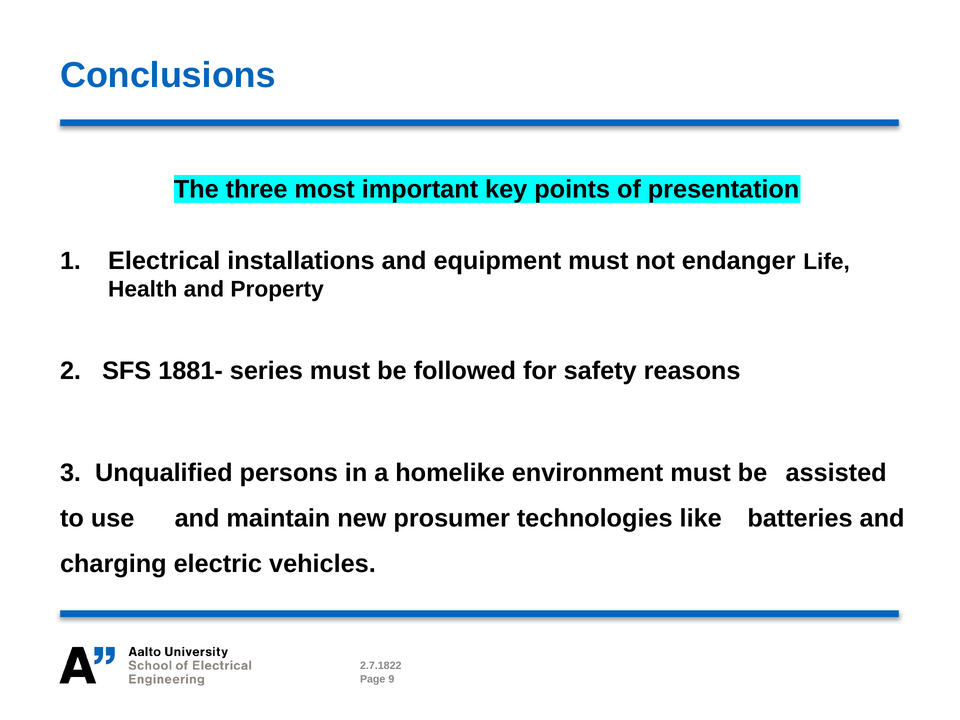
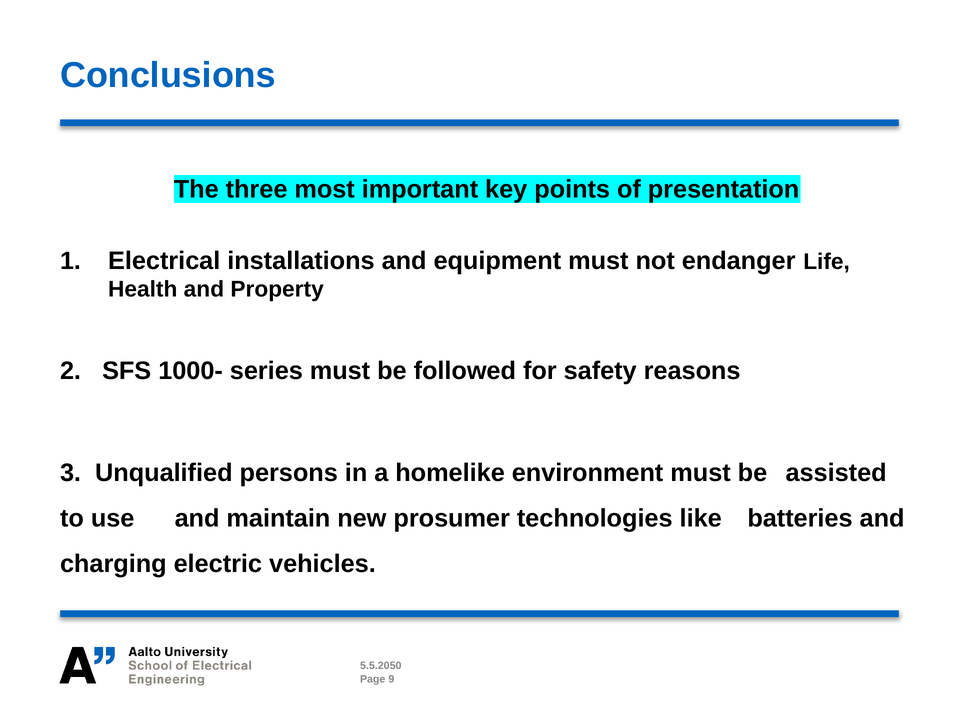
1881-: 1881- -> 1000-
2.7.1822: 2.7.1822 -> 5.5.2050
